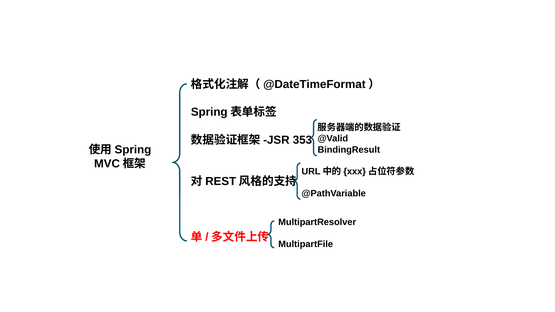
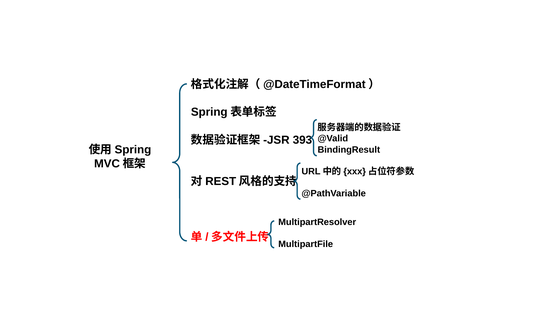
353: 353 -> 393
